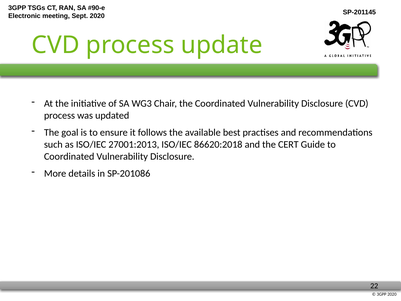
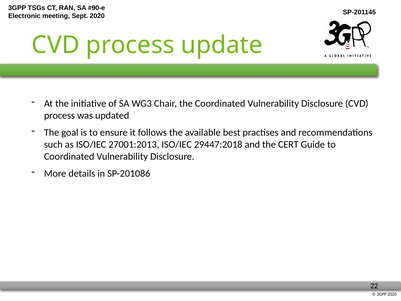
86620:2018: 86620:2018 -> 29447:2018
